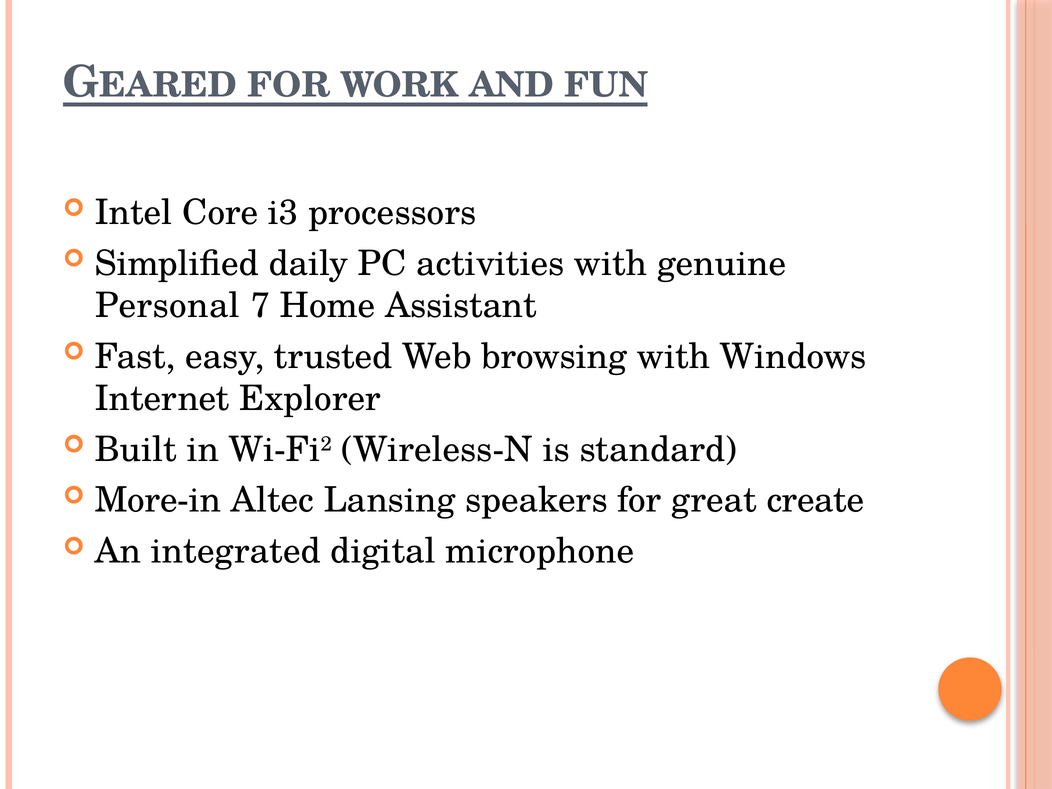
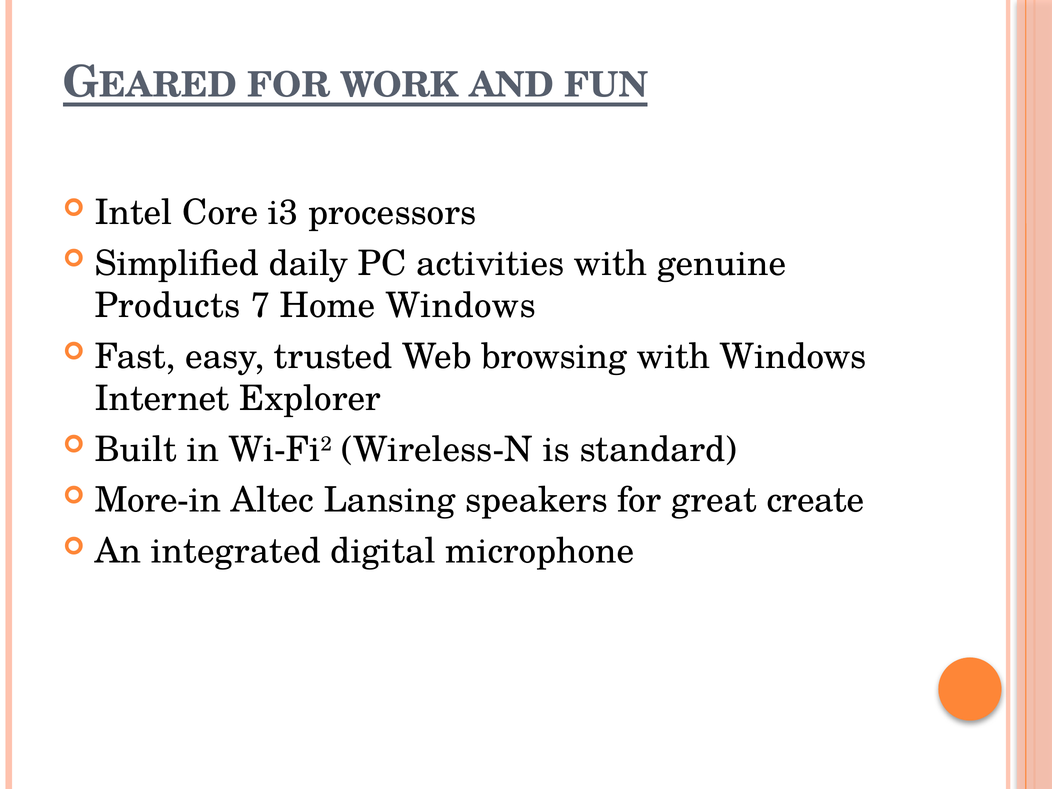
Personal: Personal -> Products
Home Assistant: Assistant -> Windows
